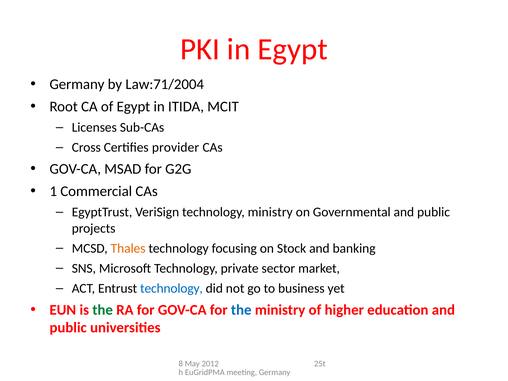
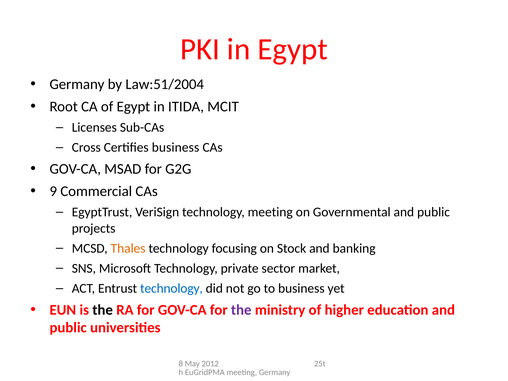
Law:71/2004: Law:71/2004 -> Law:51/2004
Certifies provider: provider -> business
1: 1 -> 9
technology ministry: ministry -> meeting
the at (103, 310) colour: green -> black
the at (241, 310) colour: blue -> purple
